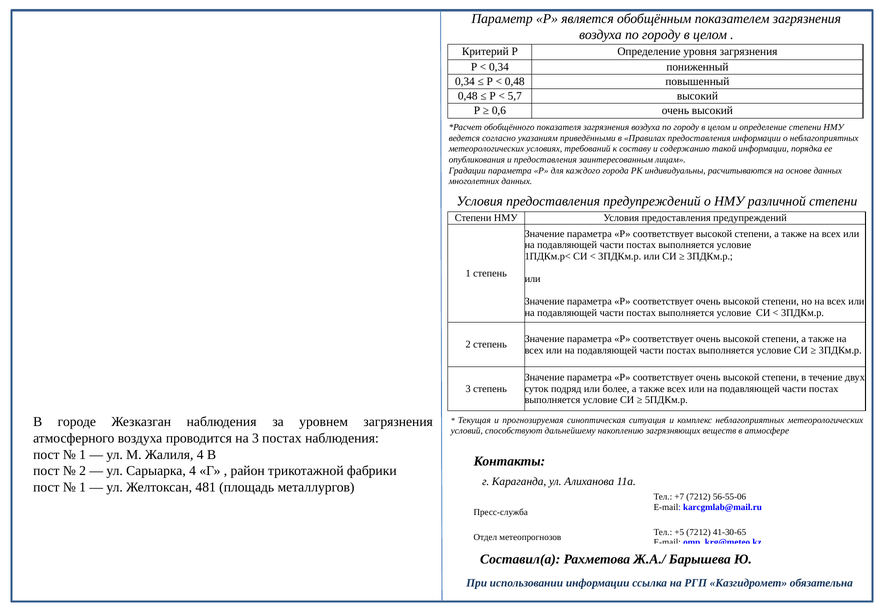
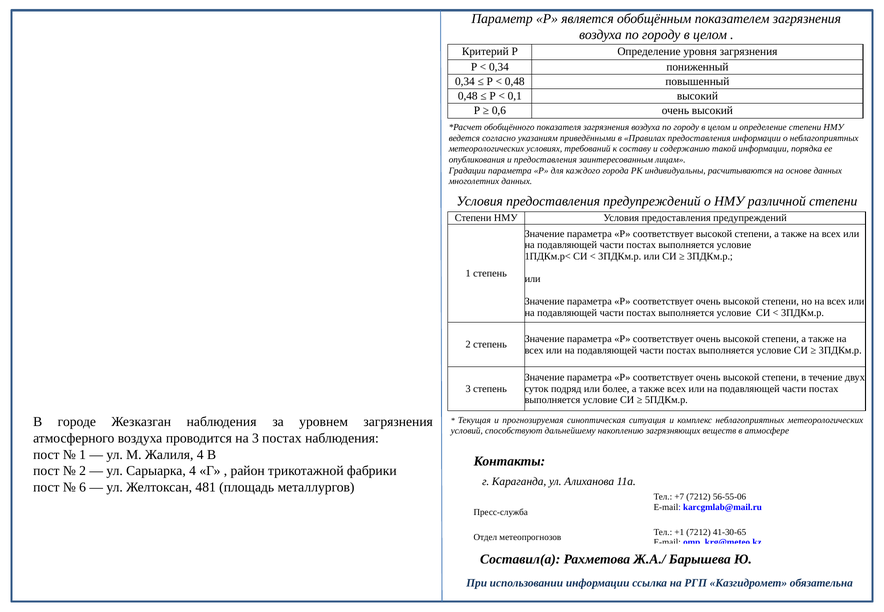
5,7: 5,7 -> 0,1
1 at (83, 487): 1 -> 6
+5: +5 -> +1
